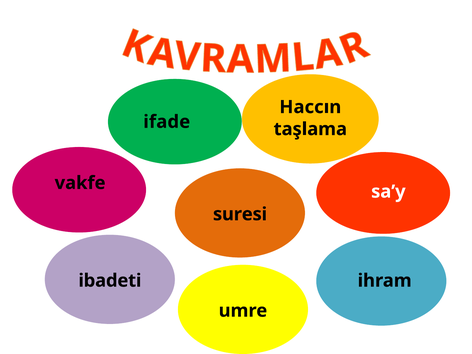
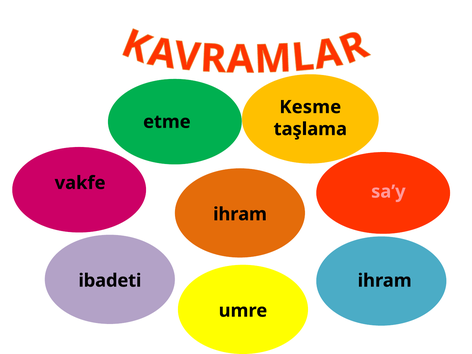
Haccın: Haccın -> Kesme
ifade: ifade -> etme
sa’y colour: white -> pink
suresi at (240, 214): suresi -> ihram
